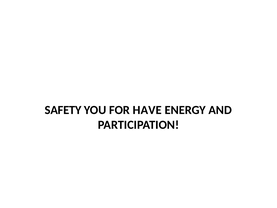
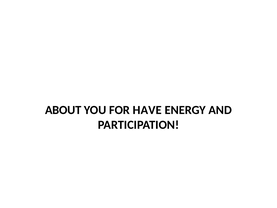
SAFETY: SAFETY -> ABOUT
